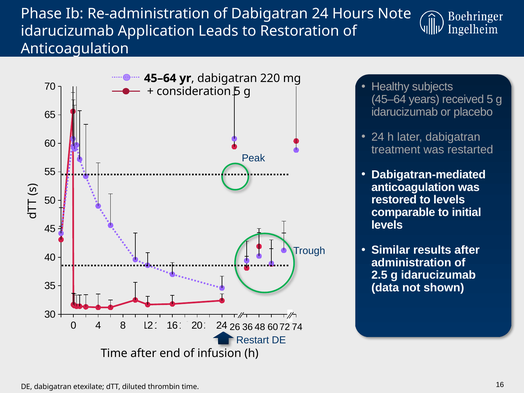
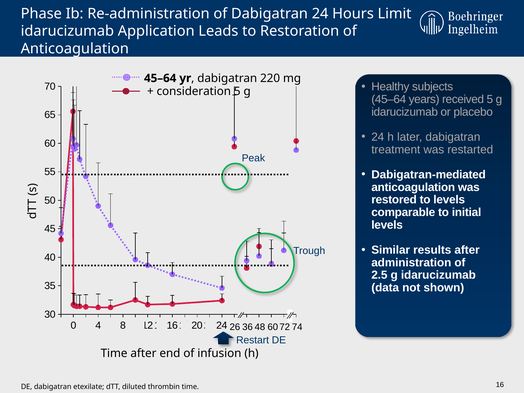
Note: Note -> Limit
